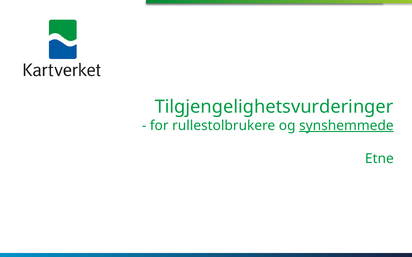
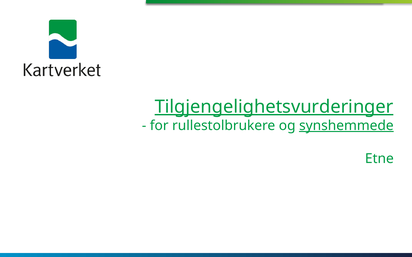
Tilgjengelighetsvurderinger underline: none -> present
